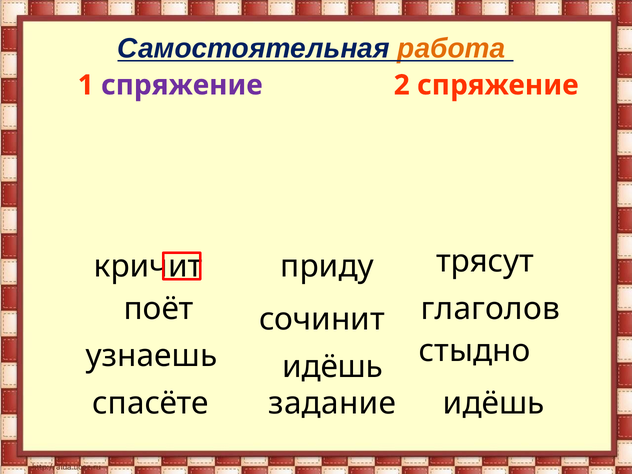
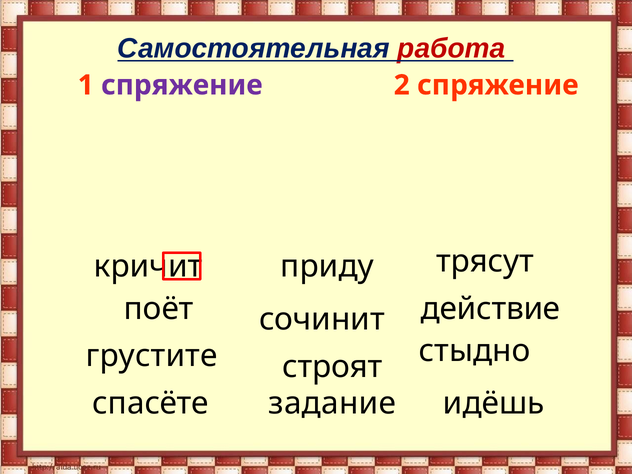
работа colour: orange -> red
глаголов: глаголов -> действие
узнаешь: узнаешь -> грустите
идёшь at (333, 367): идёшь -> строят
